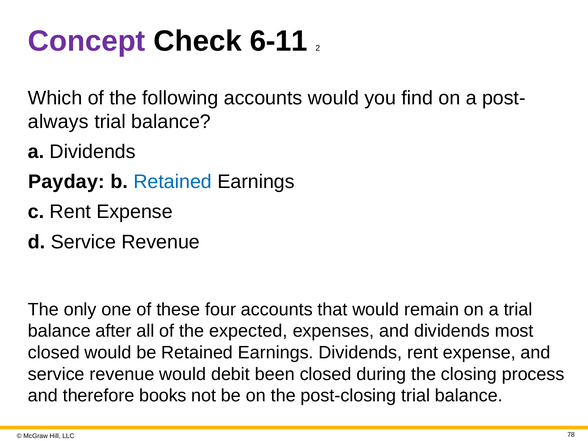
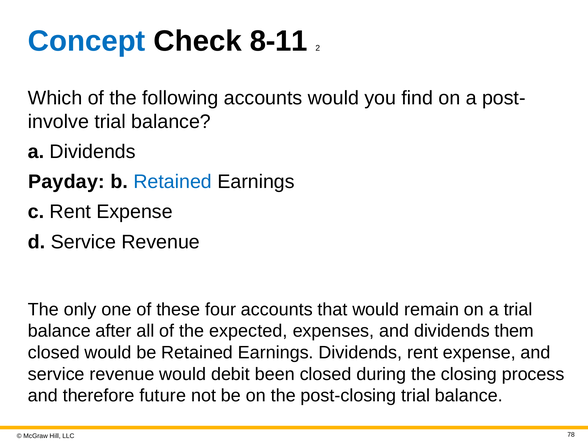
Concept colour: purple -> blue
6-11: 6-11 -> 8-11
always: always -> involve
most: most -> them
books: books -> future
